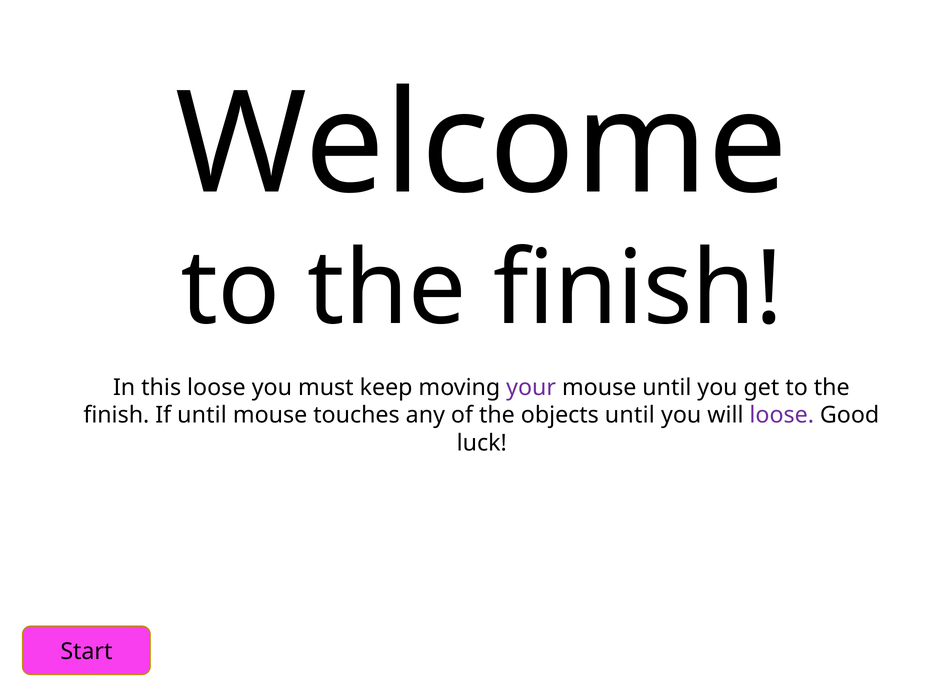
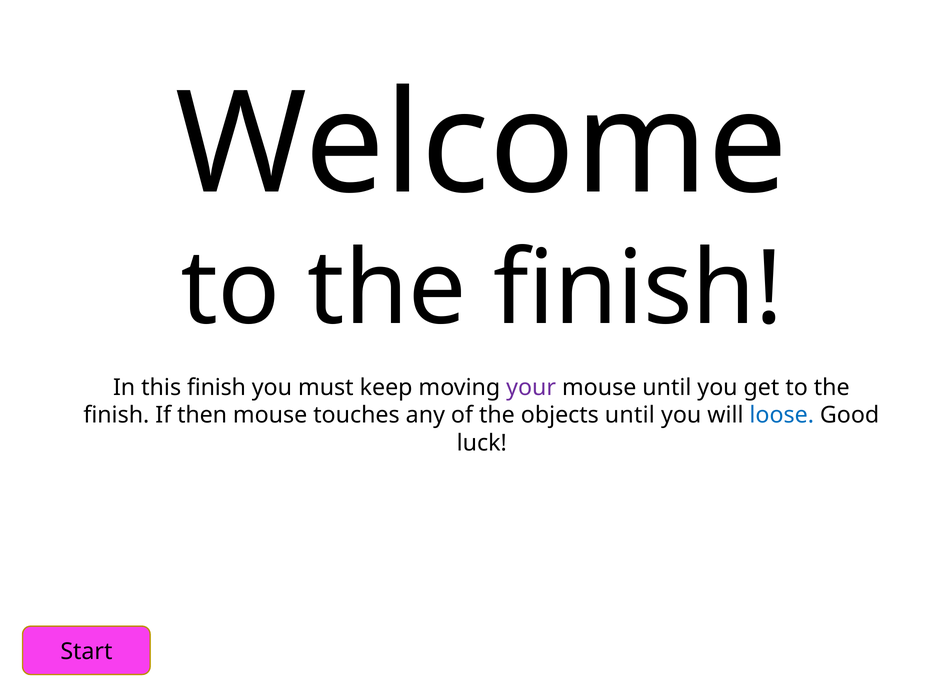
this loose: loose -> finish
If until: until -> then
loose at (782, 415) colour: purple -> blue
